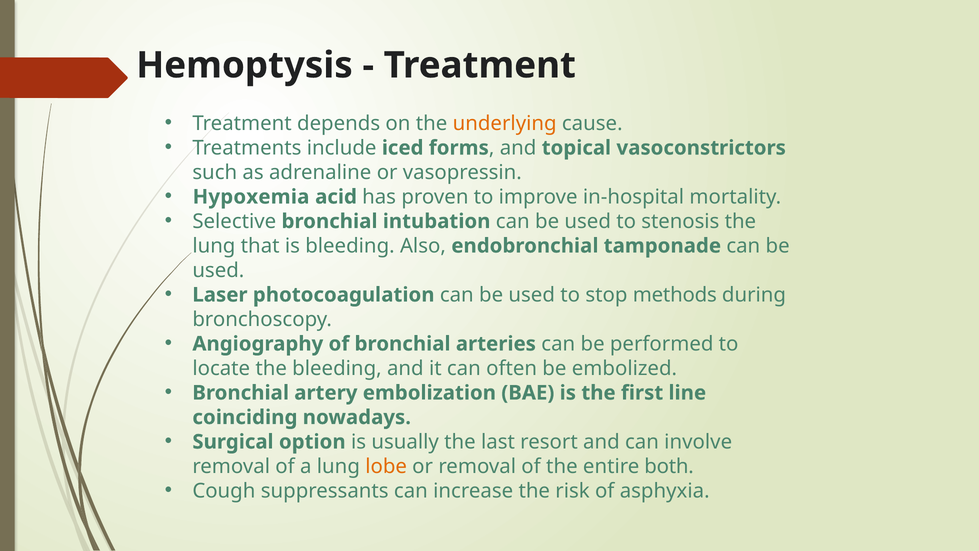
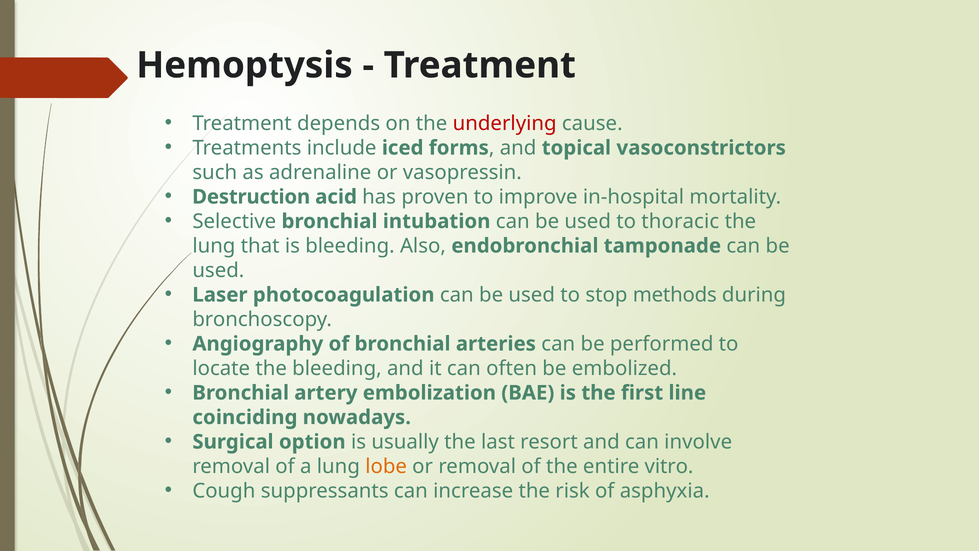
underlying colour: orange -> red
Hypoxemia: Hypoxemia -> Destruction
stenosis: stenosis -> thoracic
both: both -> vitro
